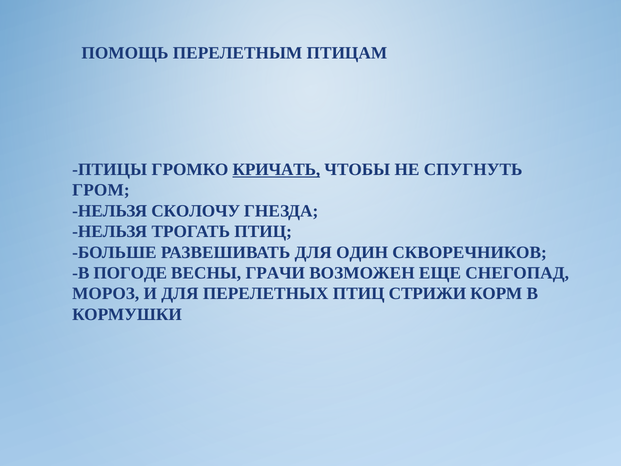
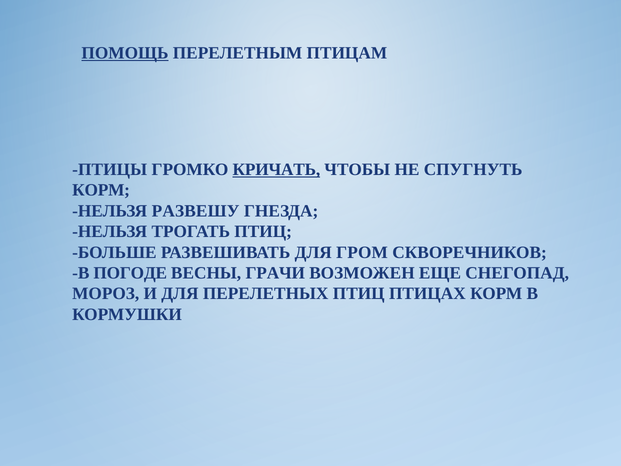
ПОМОЩЬ underline: none -> present
ГРОМ at (101, 190): ГРОМ -> КОРМ
СКОЛОЧУ: СКОЛОЧУ -> РАЗВЕШУ
ОДИН: ОДИН -> ГРОМ
СТРИЖИ: СТРИЖИ -> ПТИЦАХ
